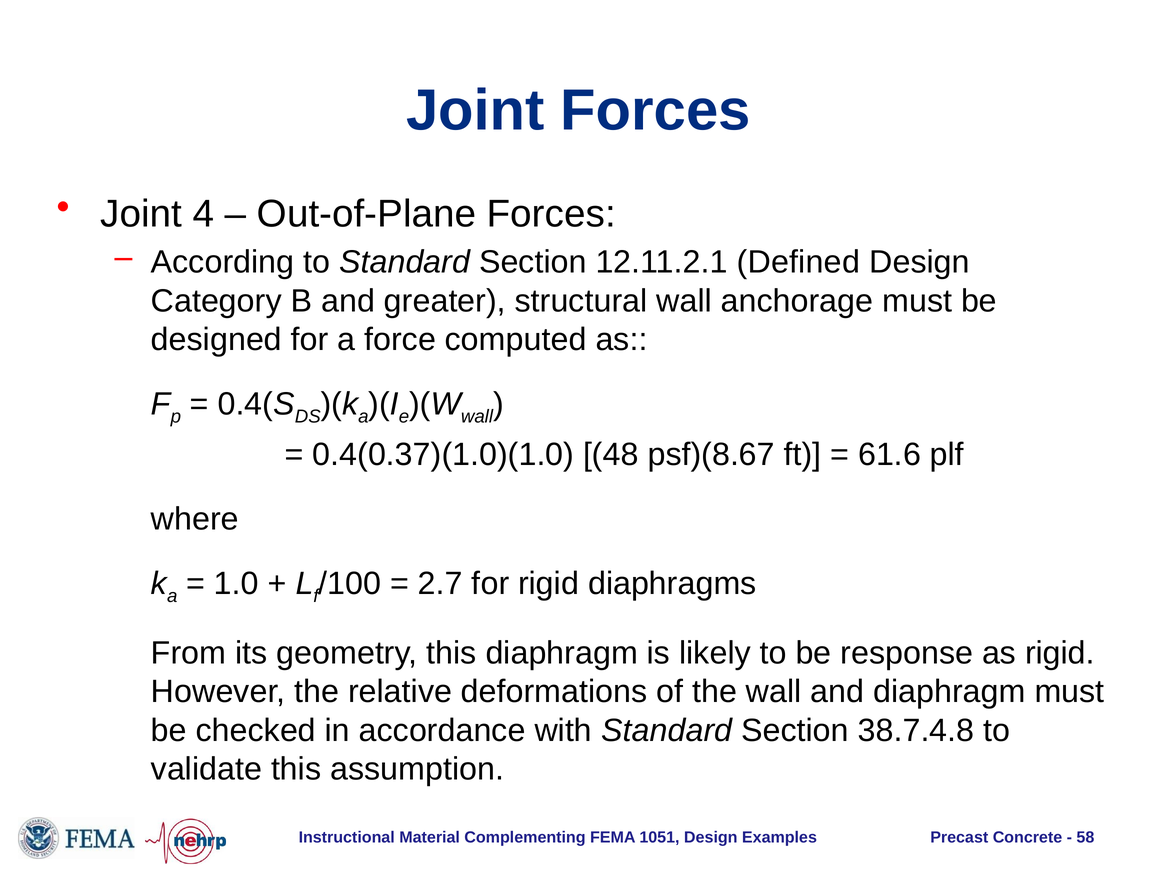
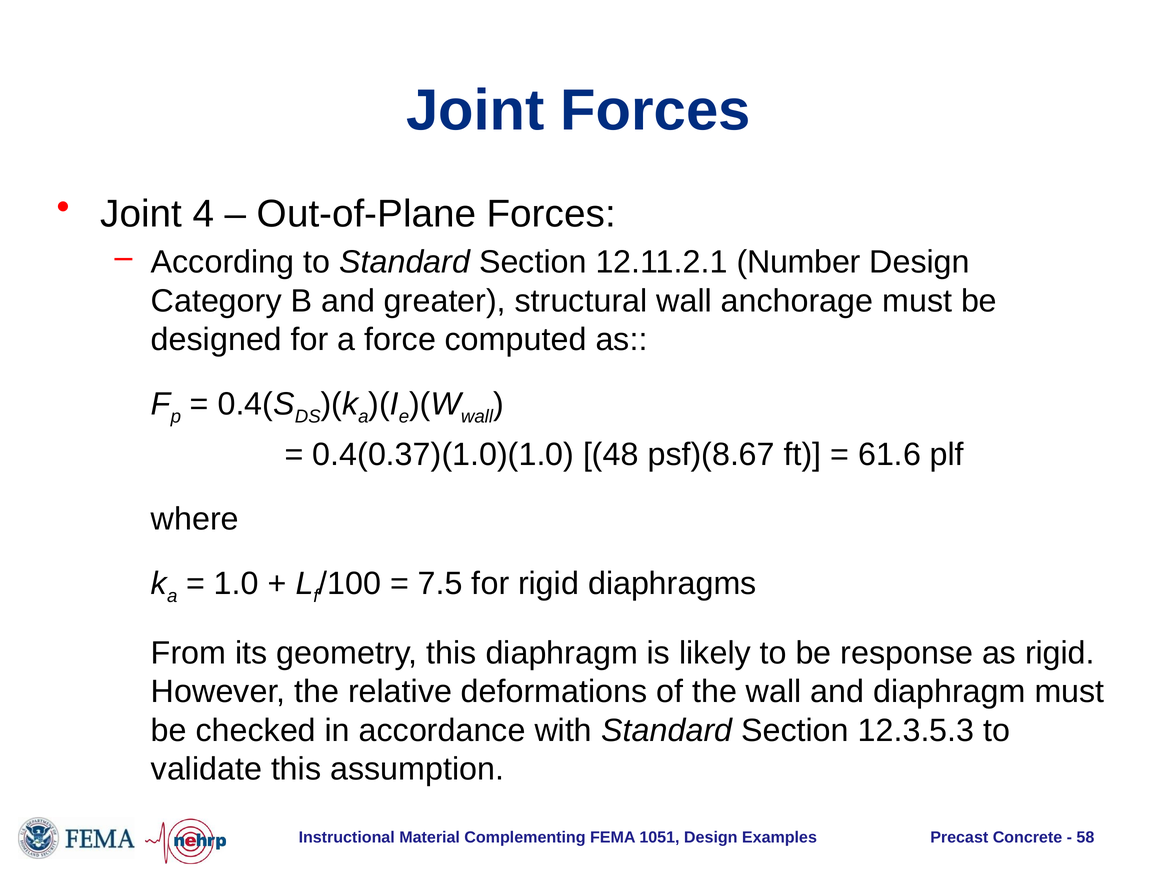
Defined: Defined -> Number
2.7: 2.7 -> 7.5
38.7.4.8: 38.7.4.8 -> 12.3.5.3
